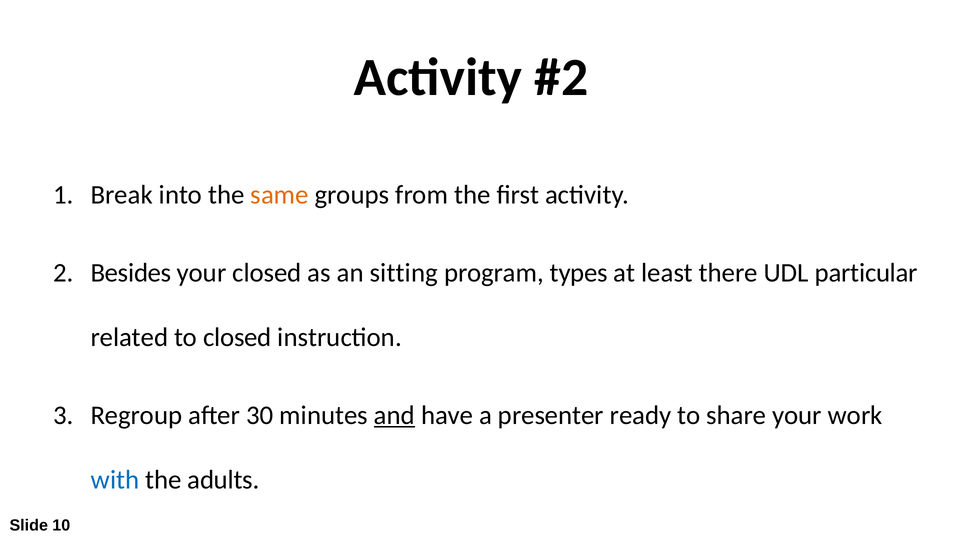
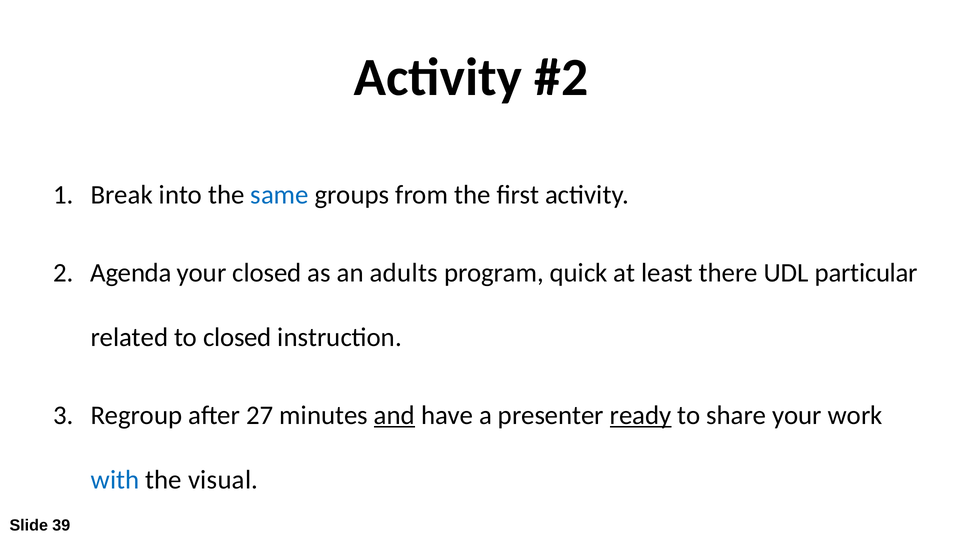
same colour: orange -> blue
Besides: Besides -> Agenda
sitting: sitting -> adults
types: types -> quick
30: 30 -> 27
ready underline: none -> present
adults: adults -> visual
10: 10 -> 39
